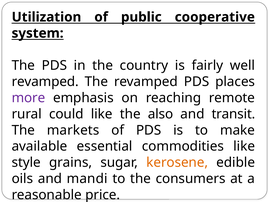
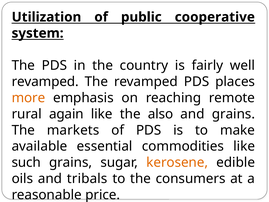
more colour: purple -> orange
could: could -> again
and transit: transit -> grains
style: style -> such
mandi: mandi -> tribals
